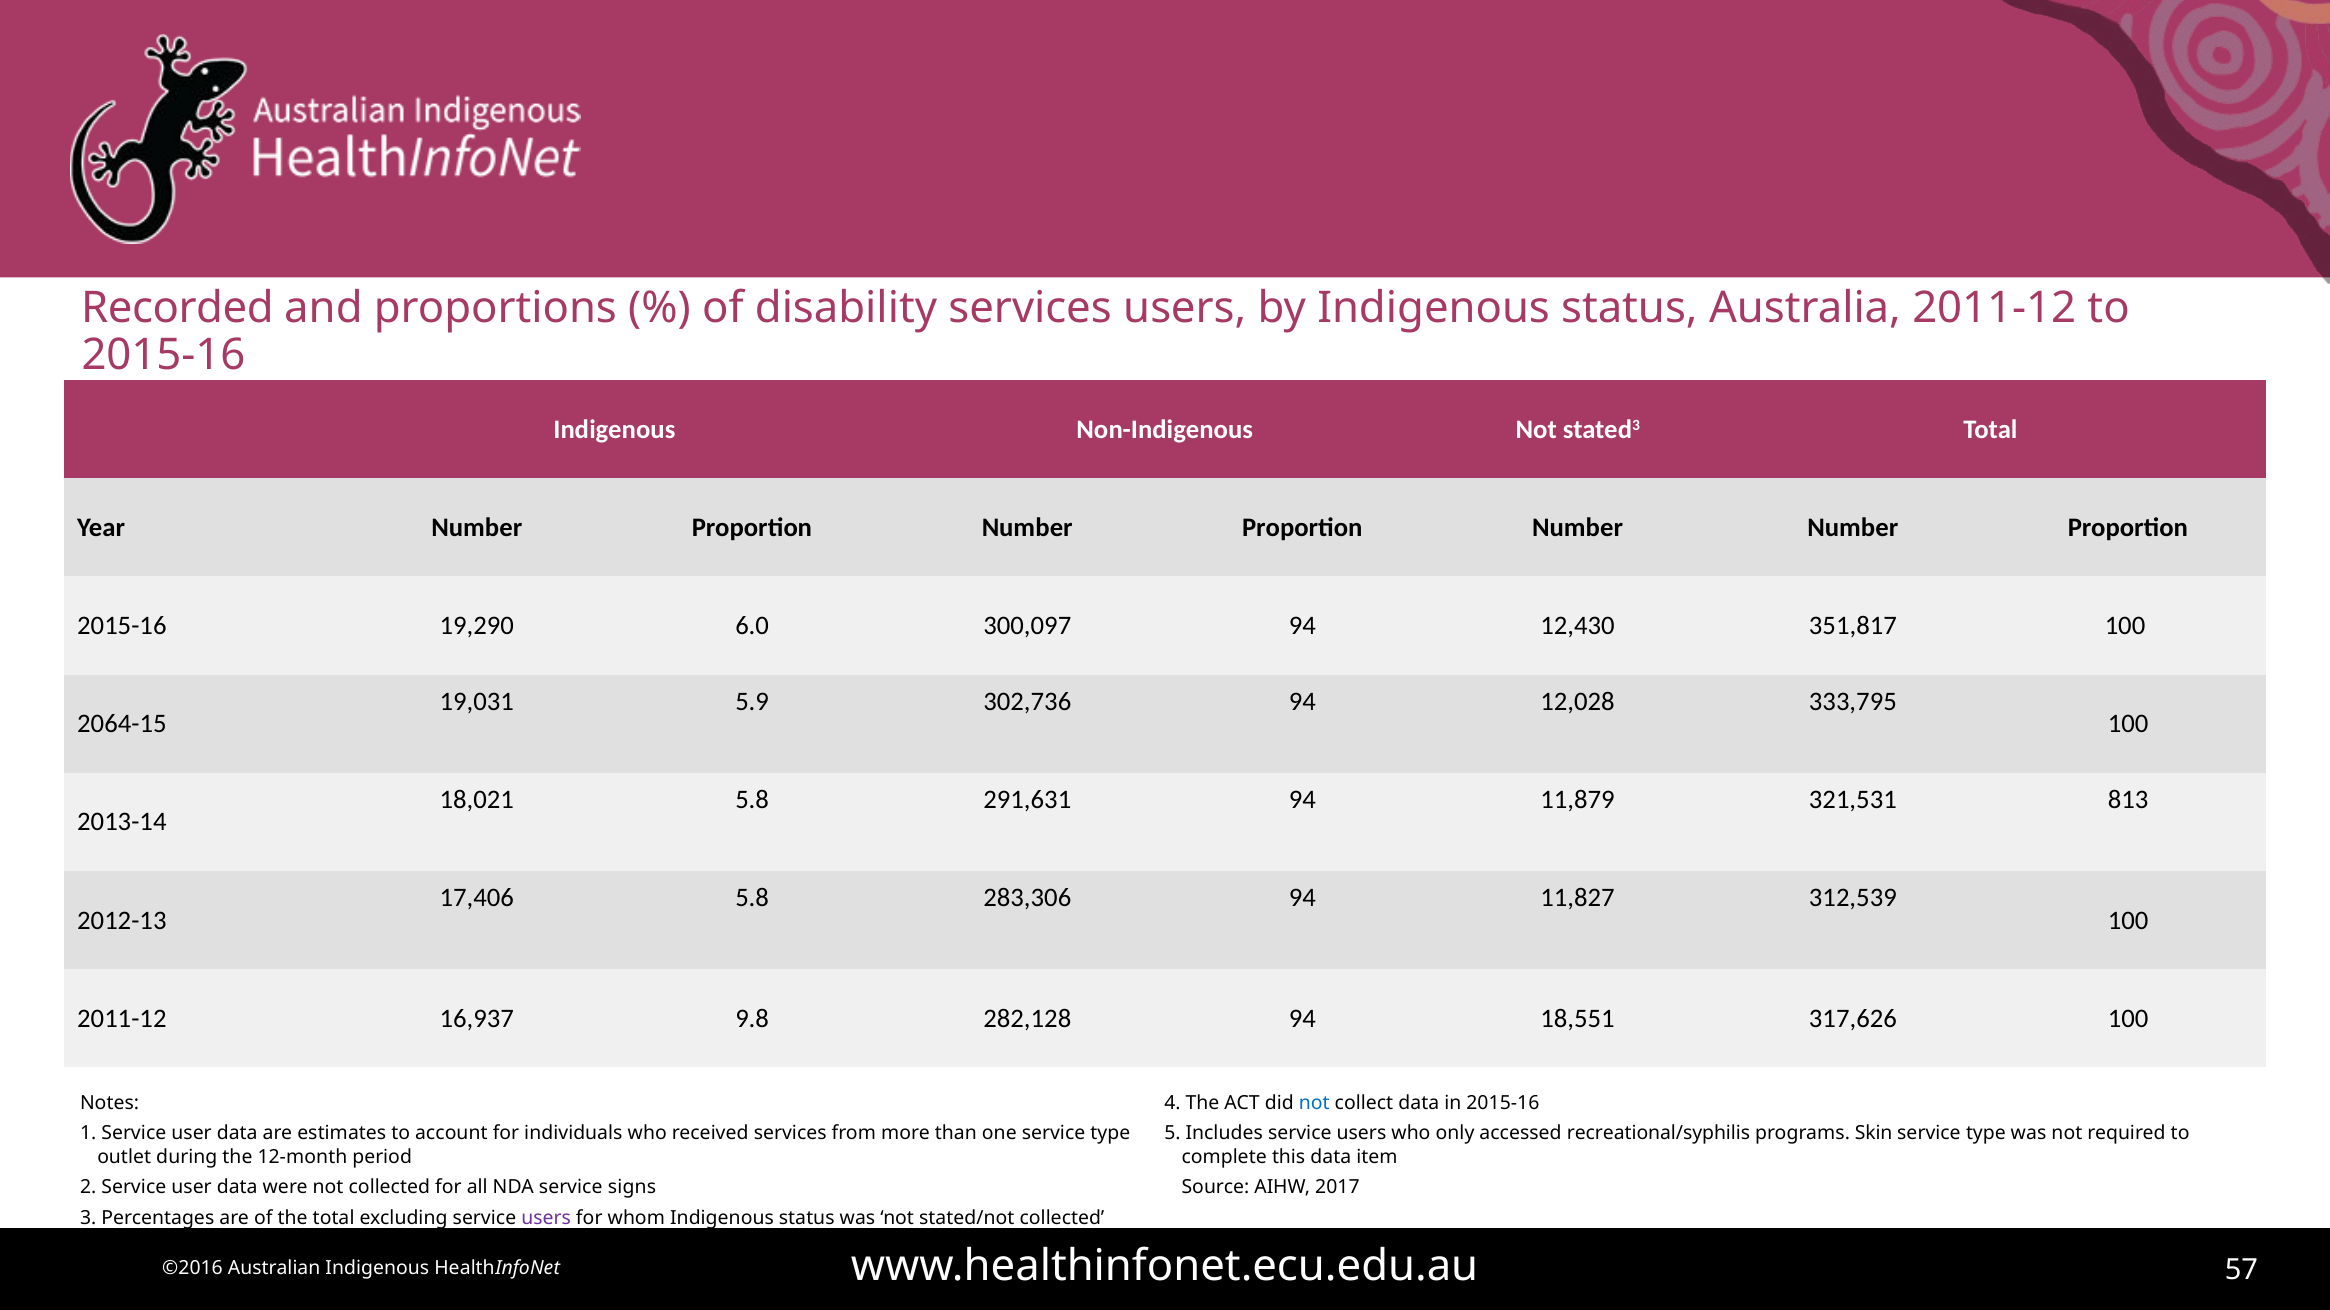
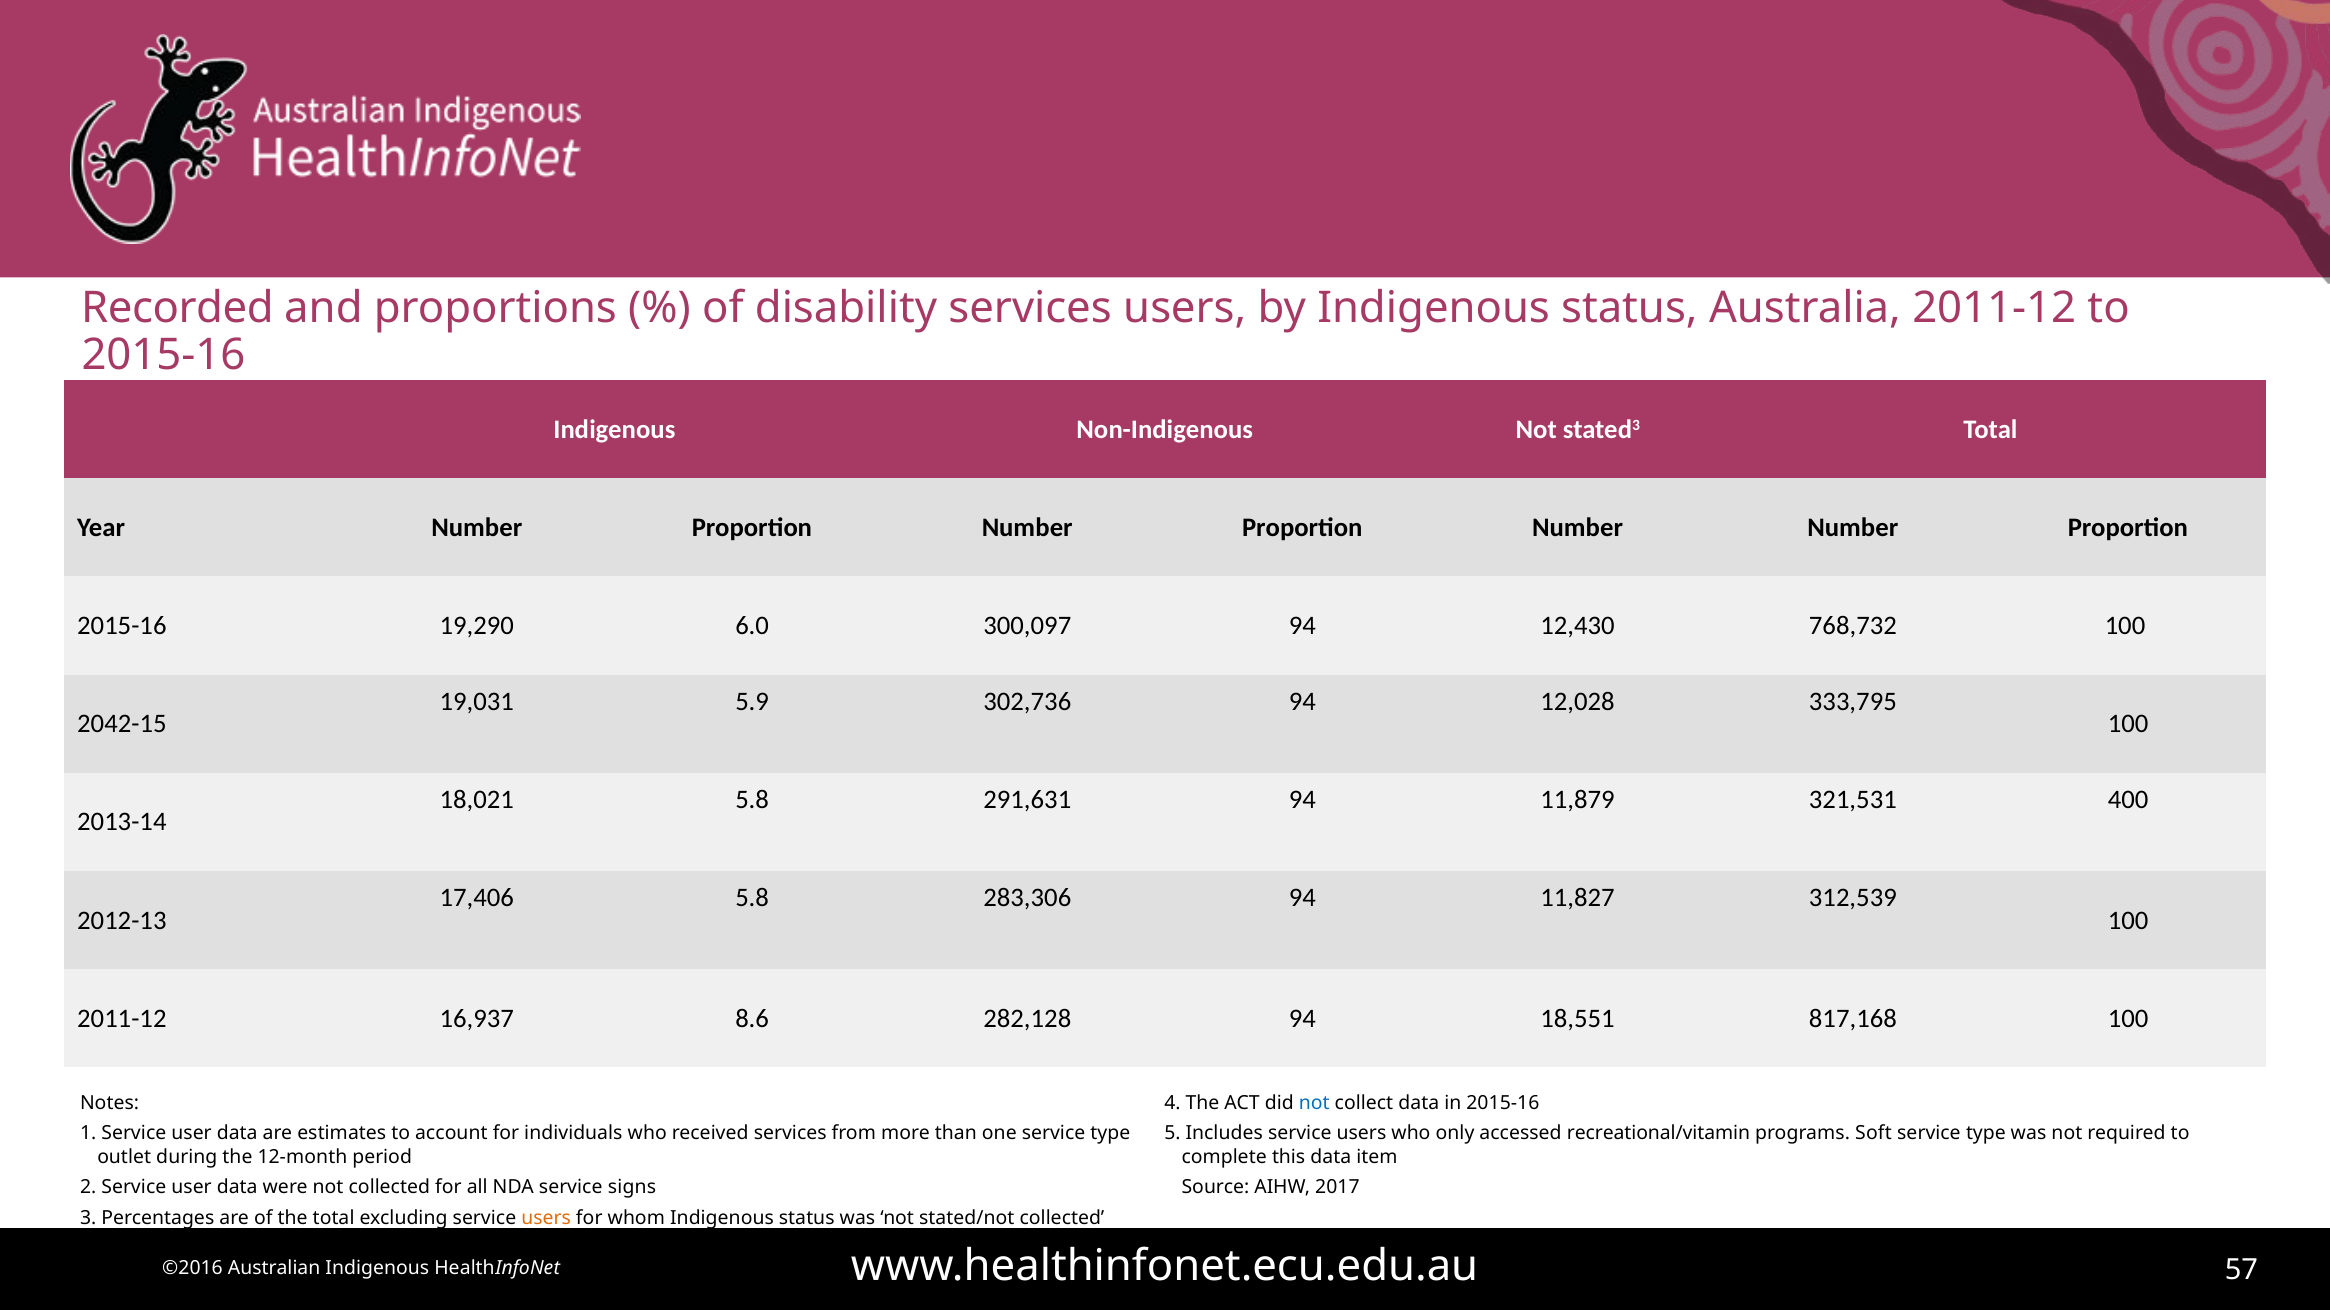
351,817: 351,817 -> 768,732
2064-15: 2064-15 -> 2042-15
813: 813 -> 400
9.8: 9.8 -> 8.6
317,626: 317,626 -> 817,168
recreational/syphilis: recreational/syphilis -> recreational/vitamin
Skin: Skin -> Soft
users at (546, 1218) colour: purple -> orange
